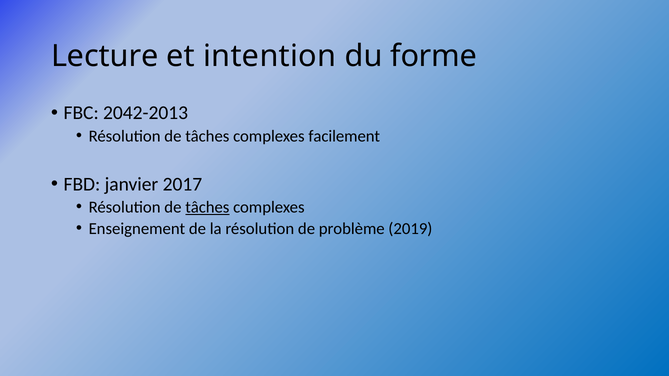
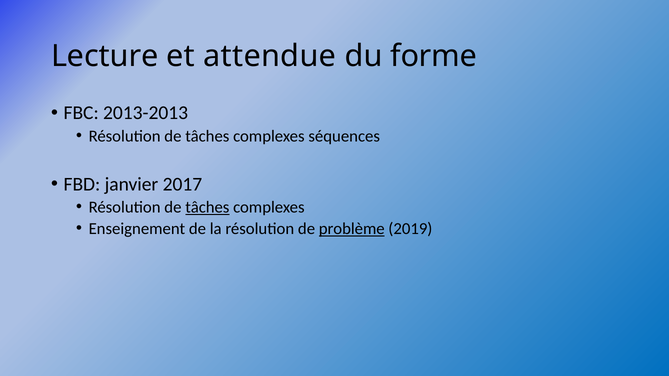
intention: intention -> attendue
2042-2013: 2042-2013 -> 2013-2013
facilement: facilement -> séquences
problème underline: none -> present
